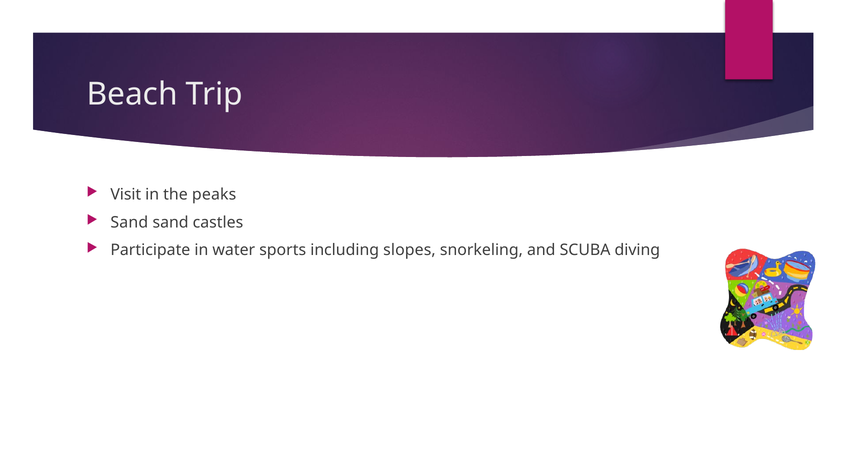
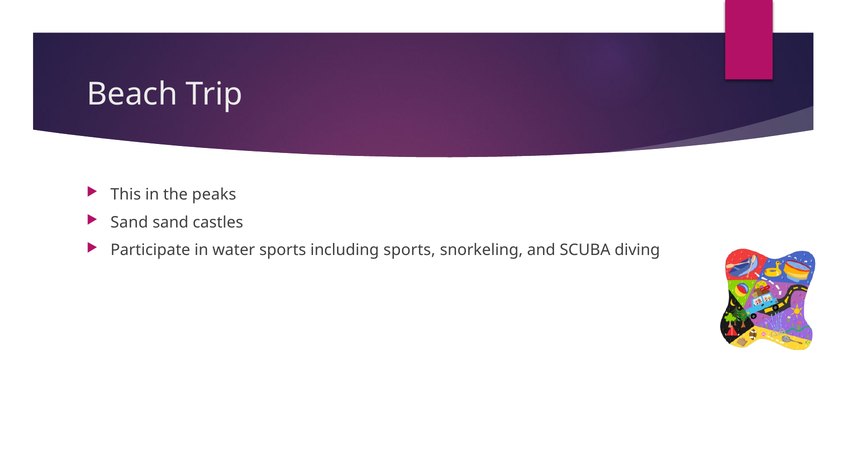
Visit: Visit -> This
including slopes: slopes -> sports
